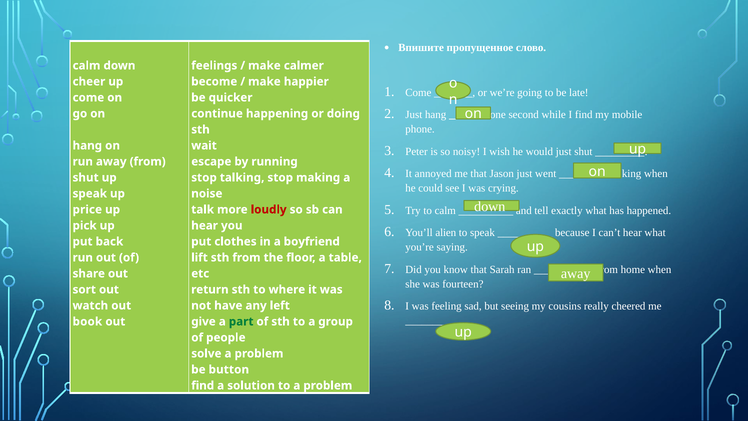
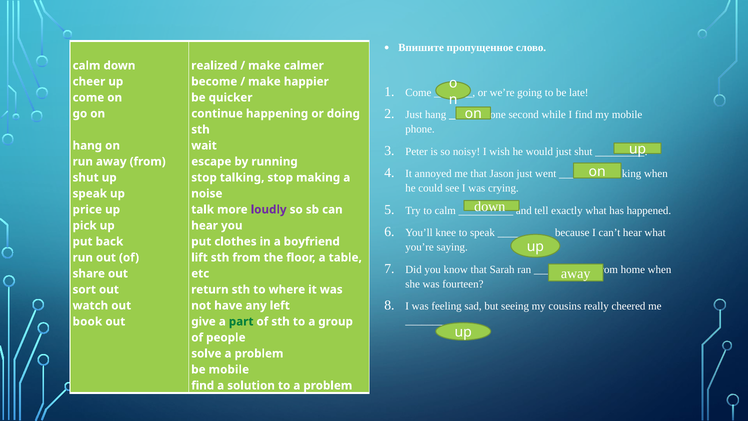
feelings: feelings -> realized
loudly colour: red -> purple
alien: alien -> knee
be button: button -> mobile
